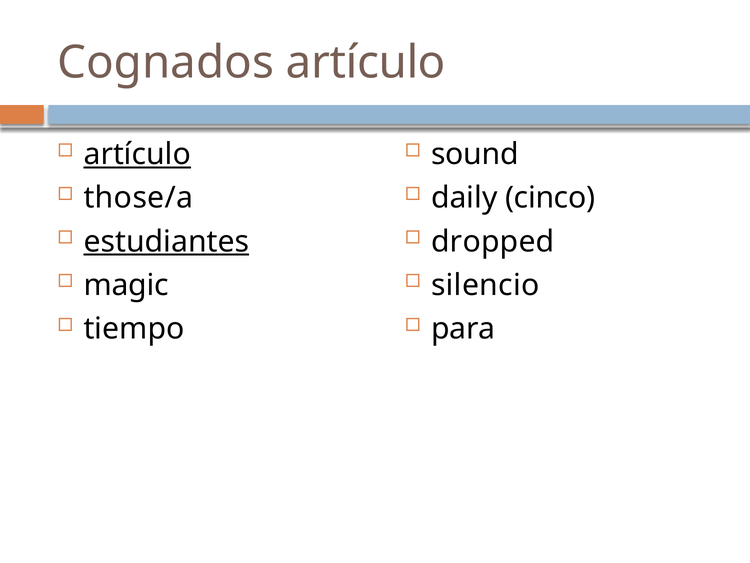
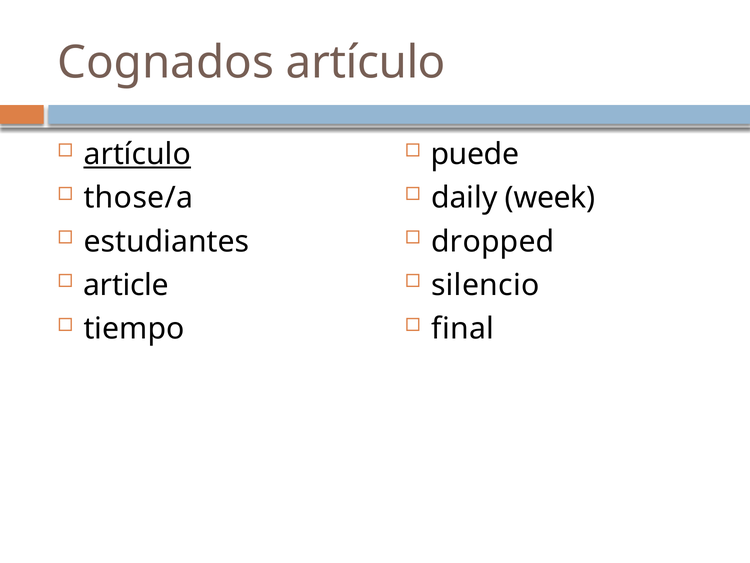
sound: sound -> puede
cinco: cinco -> week
estudiantes underline: present -> none
magic: magic -> article
para: para -> final
